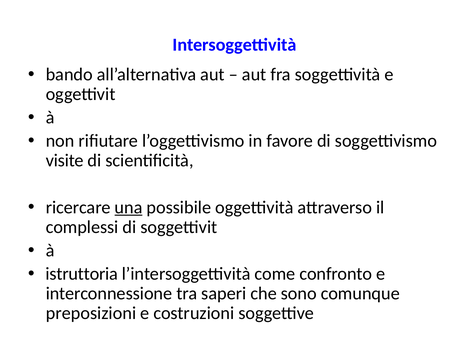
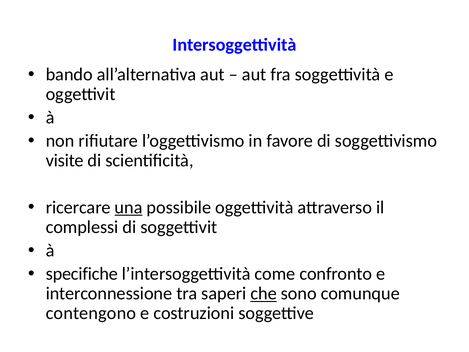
istruttoria: istruttoria -> specifiche
che underline: none -> present
preposizioni: preposizioni -> contengono
